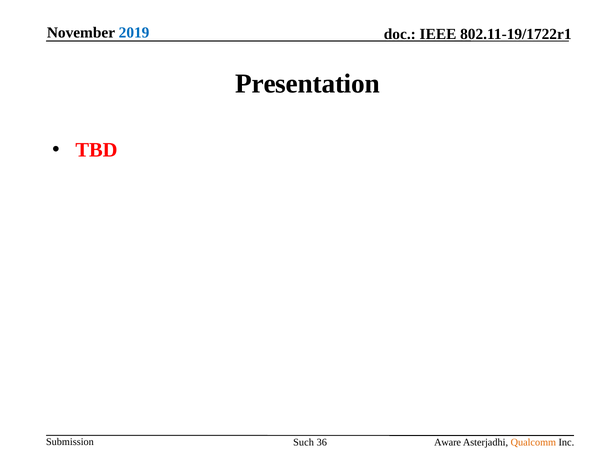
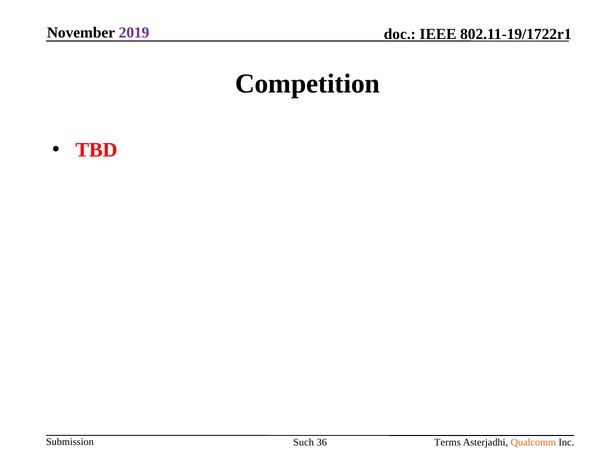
2019 colour: blue -> purple
Presentation: Presentation -> Competition
Aware: Aware -> Terms
